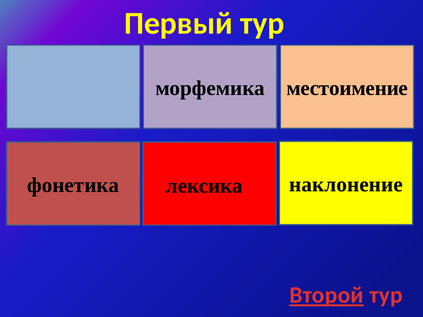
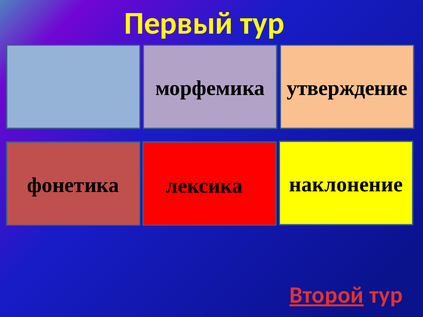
местоимение: местоимение -> утверждение
